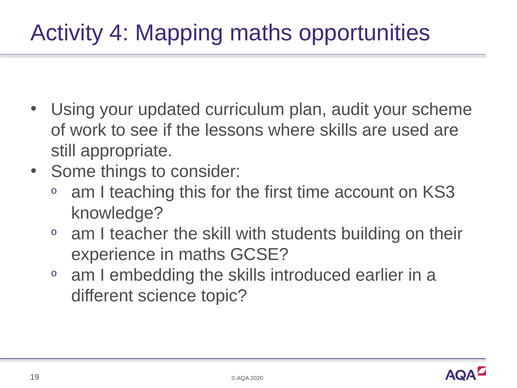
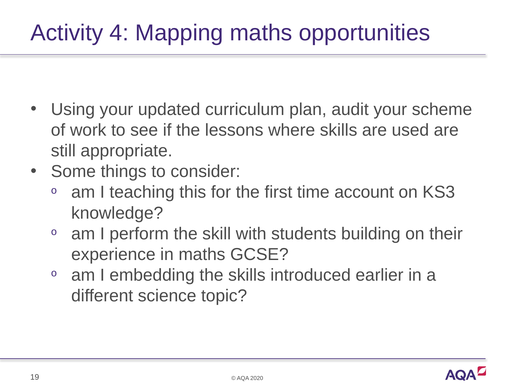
teacher: teacher -> perform
